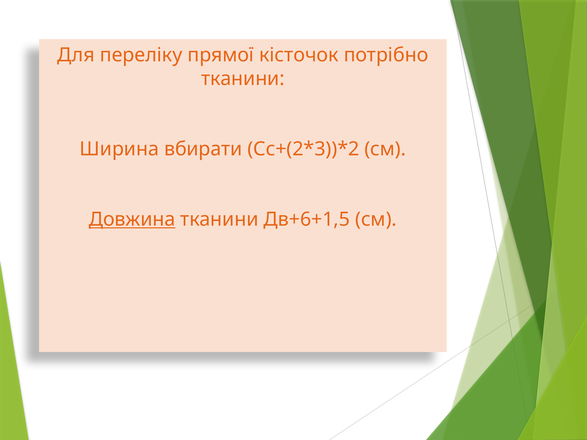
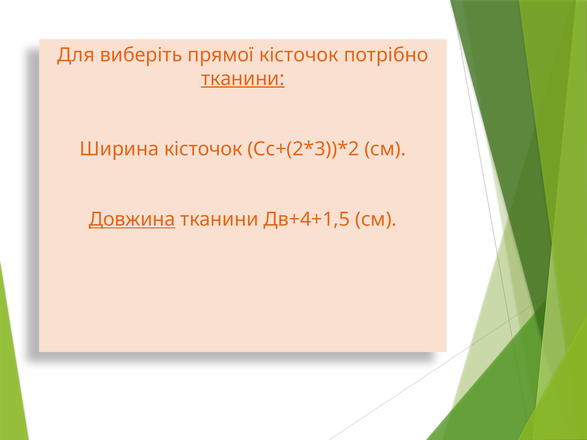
переліку: переліку -> виберіть
тканини at (243, 79) underline: none -> present
Ширина вбирати: вбирати -> кісточок
Дв+6+1,5: Дв+6+1,5 -> Дв+4+1,5
